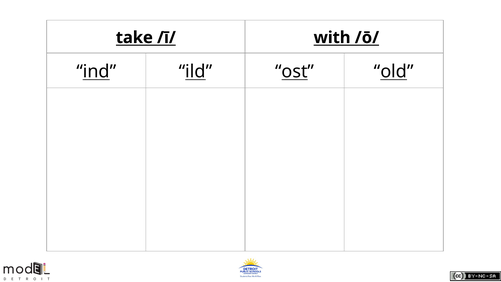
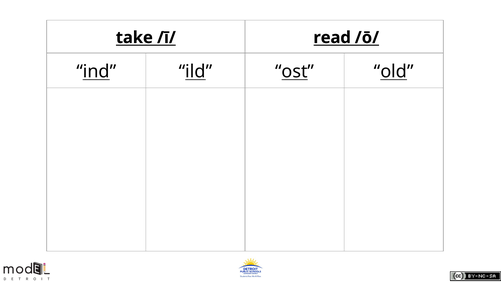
with: with -> read
